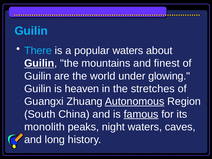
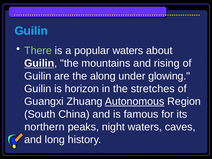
There colour: light blue -> light green
finest: finest -> rising
world: world -> along
heaven: heaven -> horizon
famous underline: present -> none
monolith: monolith -> northern
